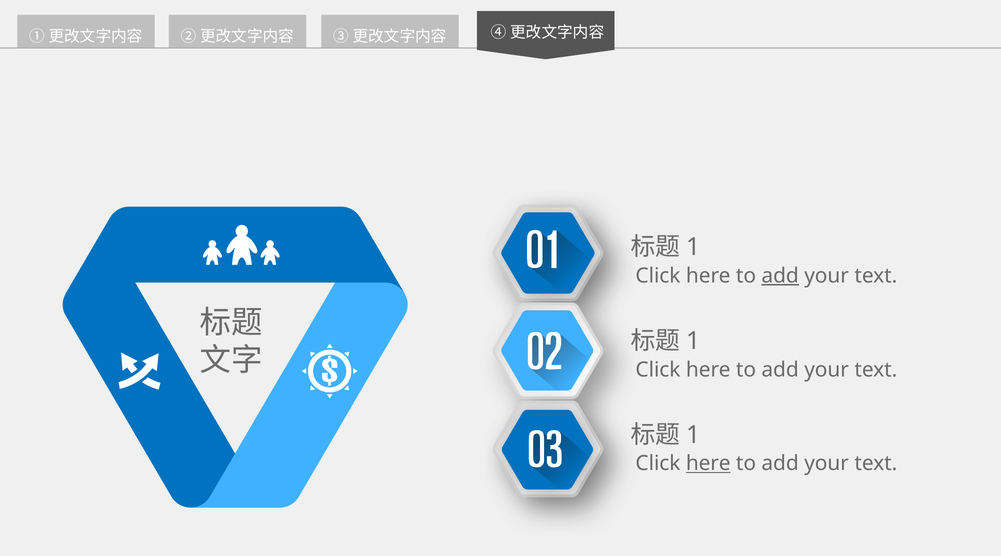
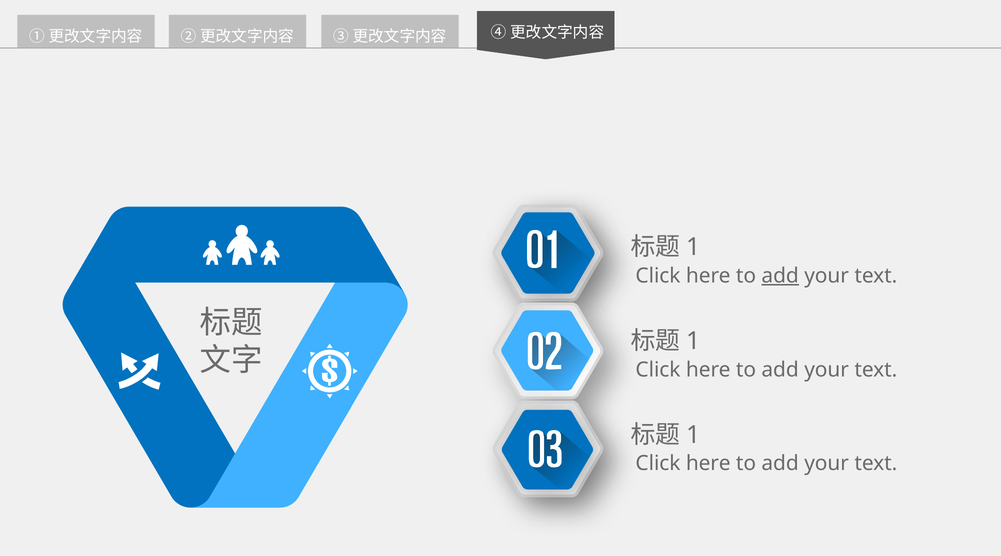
here at (708, 464) underline: present -> none
